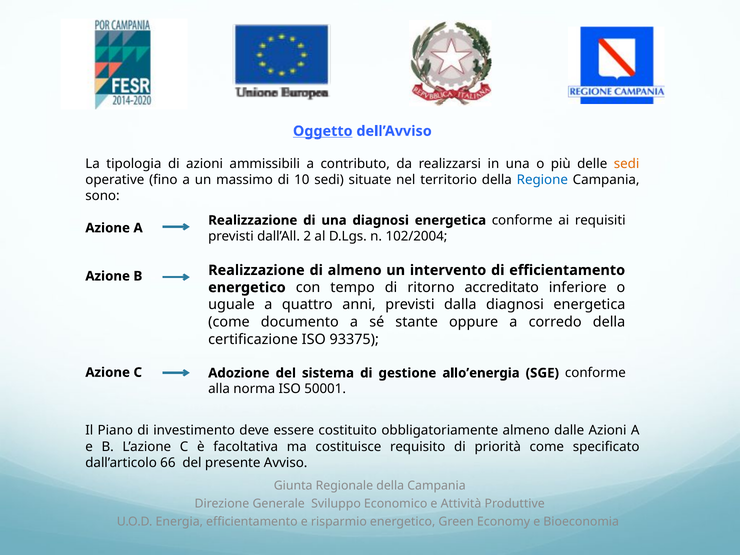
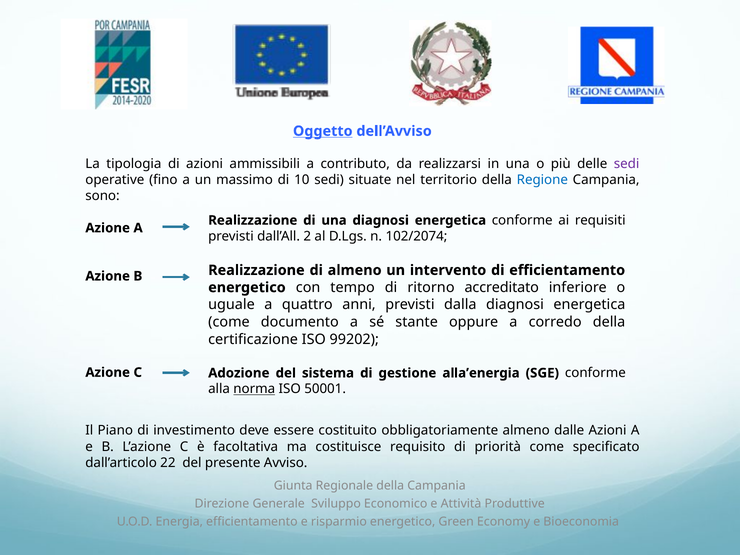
sedi at (627, 164) colour: orange -> purple
102/2004: 102/2004 -> 102/2074
93375: 93375 -> 99202
allo’energia: allo’energia -> alla’energia
norma underline: none -> present
66: 66 -> 22
